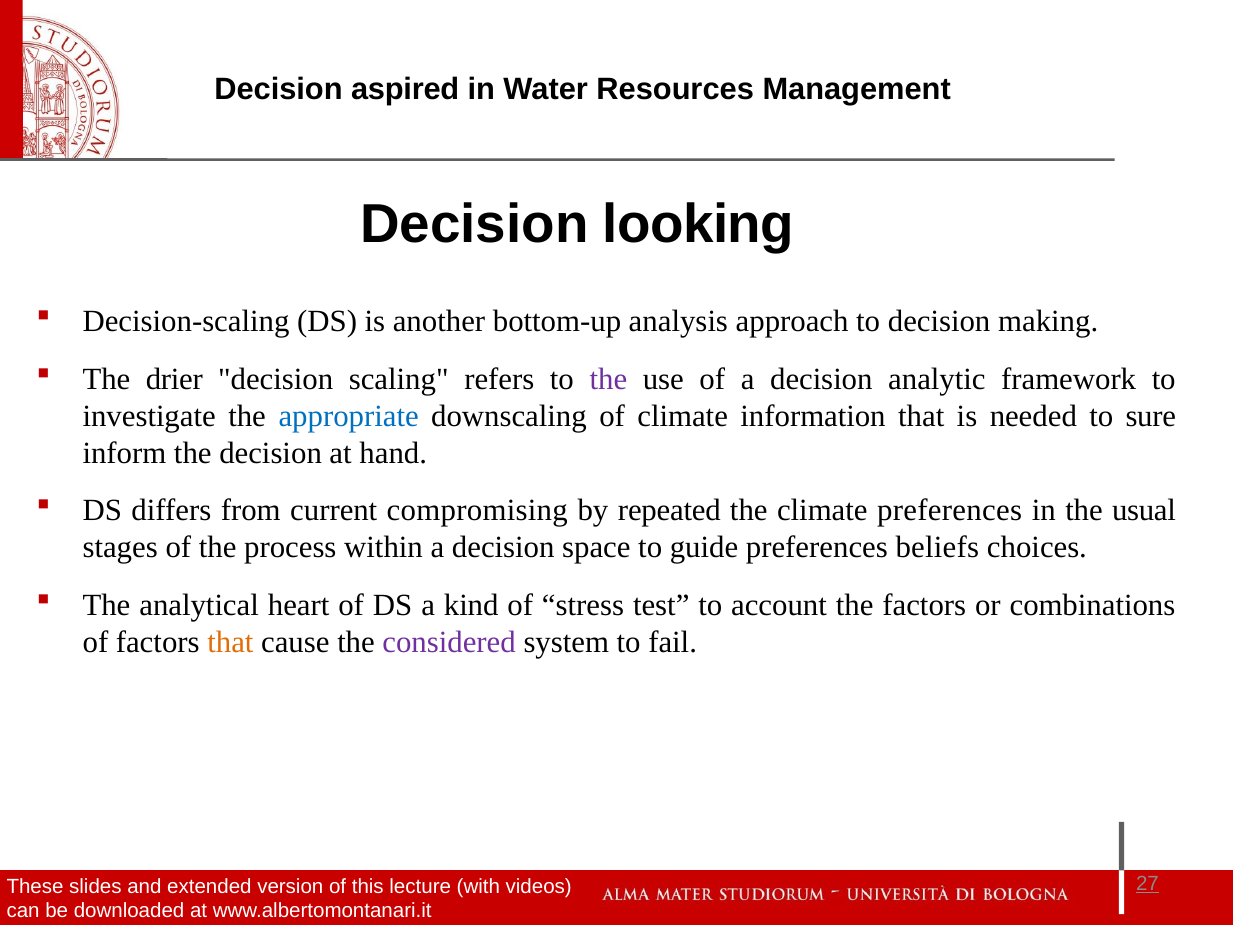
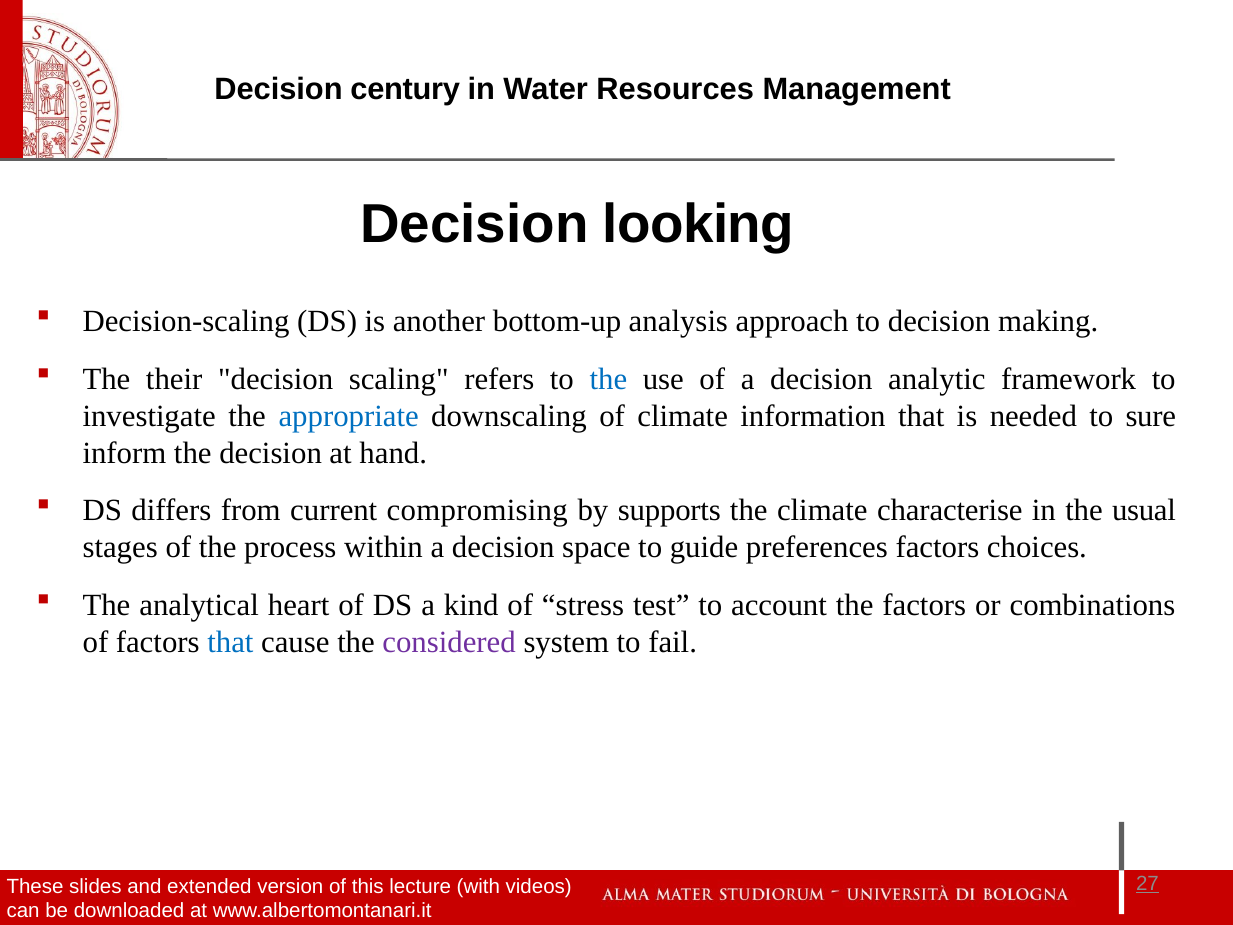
aspired: aspired -> century
drier: drier -> their
the at (608, 379) colour: purple -> blue
repeated: repeated -> supports
climate preferences: preferences -> characterise
preferences beliefs: beliefs -> factors
that at (230, 642) colour: orange -> blue
